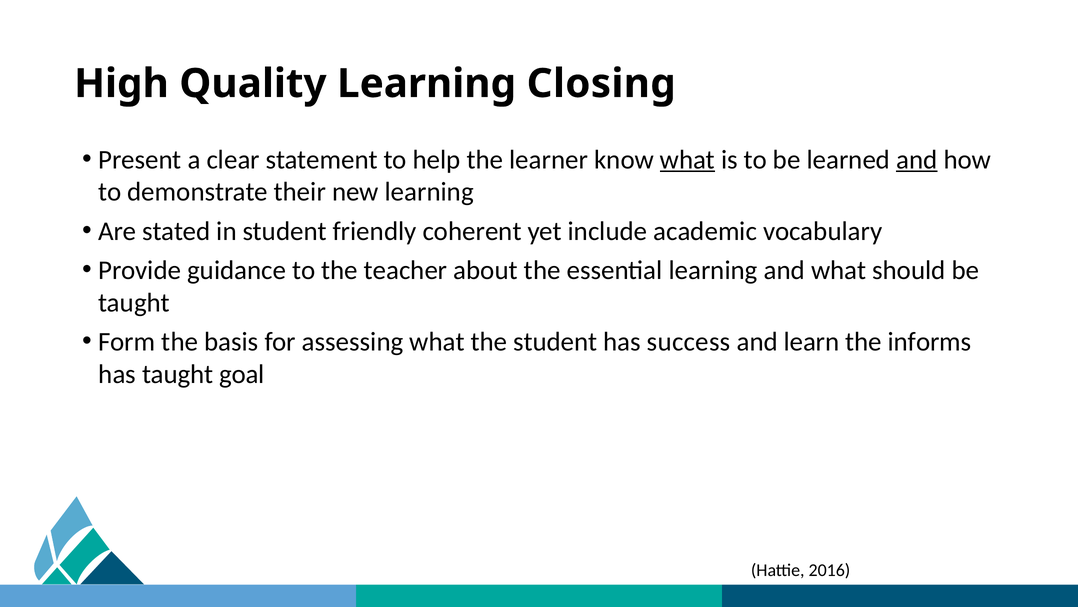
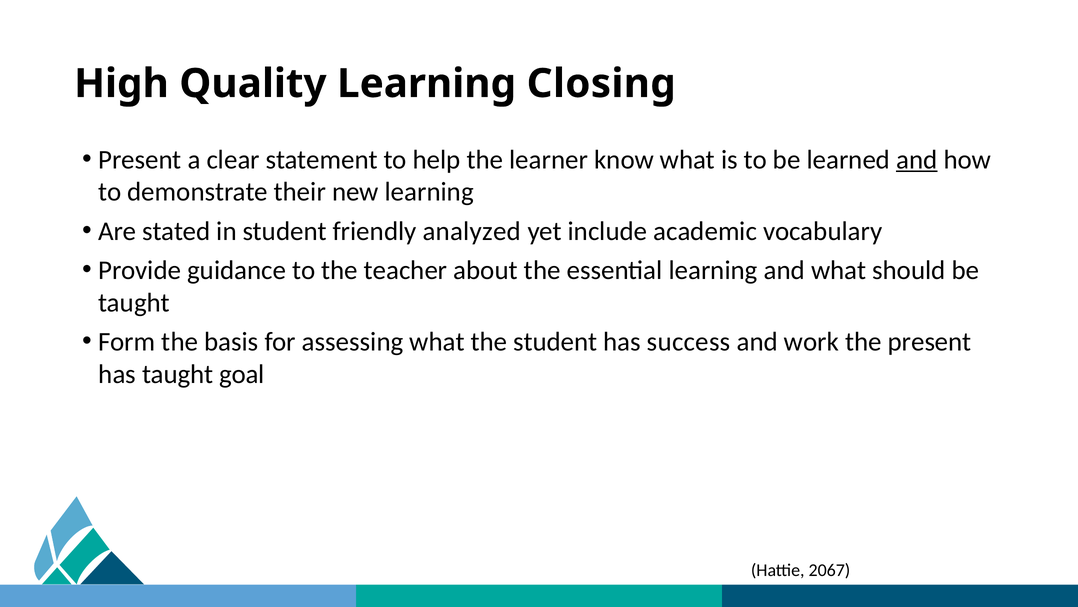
what at (687, 160) underline: present -> none
coherent: coherent -> analyzed
learn: learn -> work
the informs: informs -> present
2016: 2016 -> 2067
